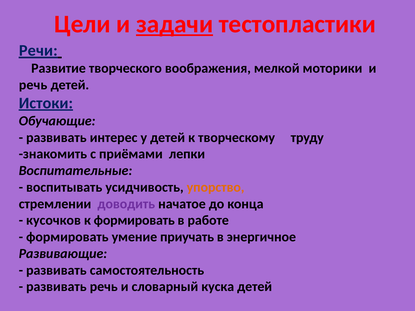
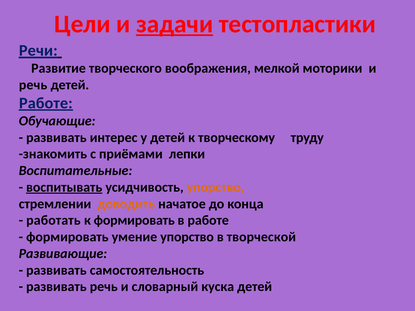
Истоки at (46, 103): Истоки -> Работе
воспитывать underline: none -> present
доводить colour: purple -> orange
кусочков: кусочков -> работать
умение приучать: приучать -> упорство
энергичное: энергичное -> творческой
